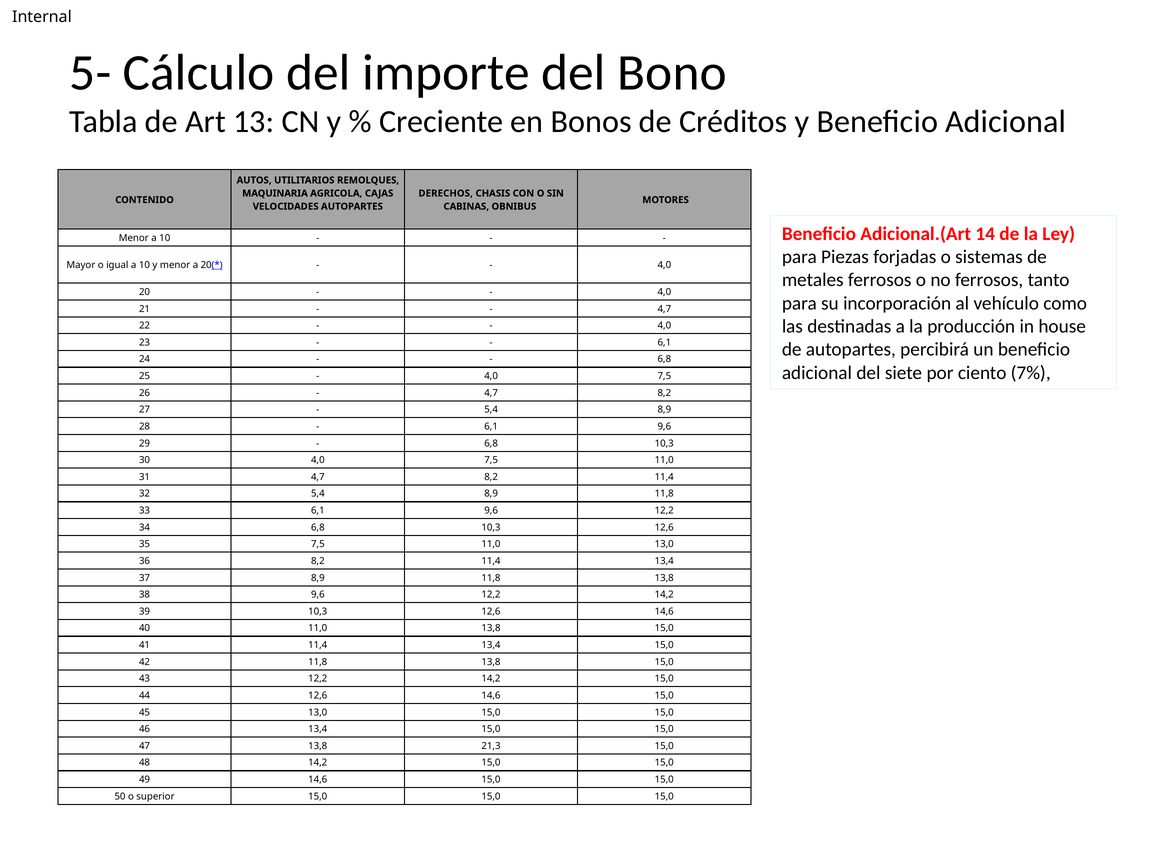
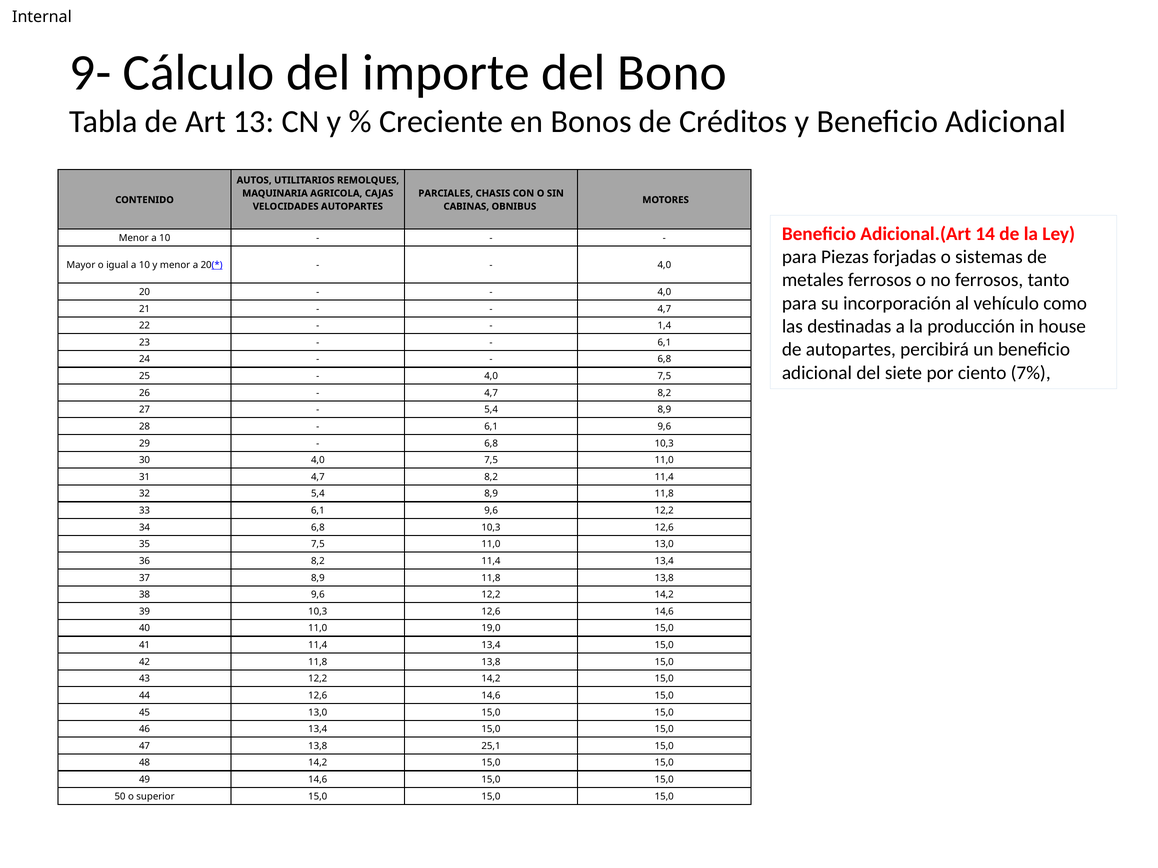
5-: 5- -> 9-
DERECHOS: DERECHOS -> PARCIALES
4,0 at (664, 326): 4,0 -> 1,4
11,0 13,8: 13,8 -> 19,0
21,3: 21,3 -> 25,1
